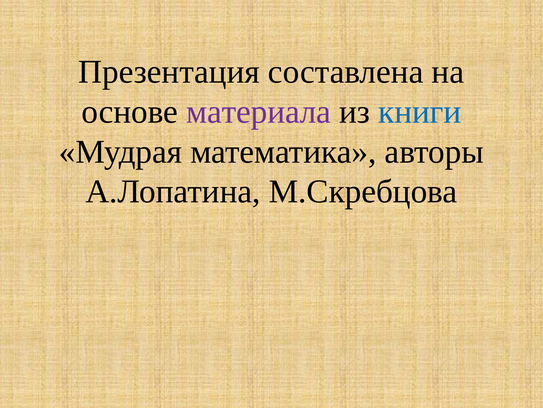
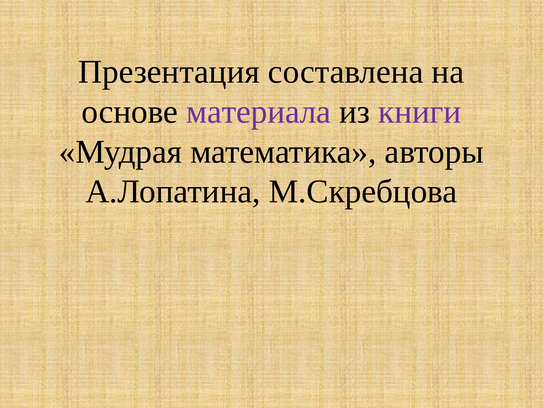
книги colour: blue -> purple
